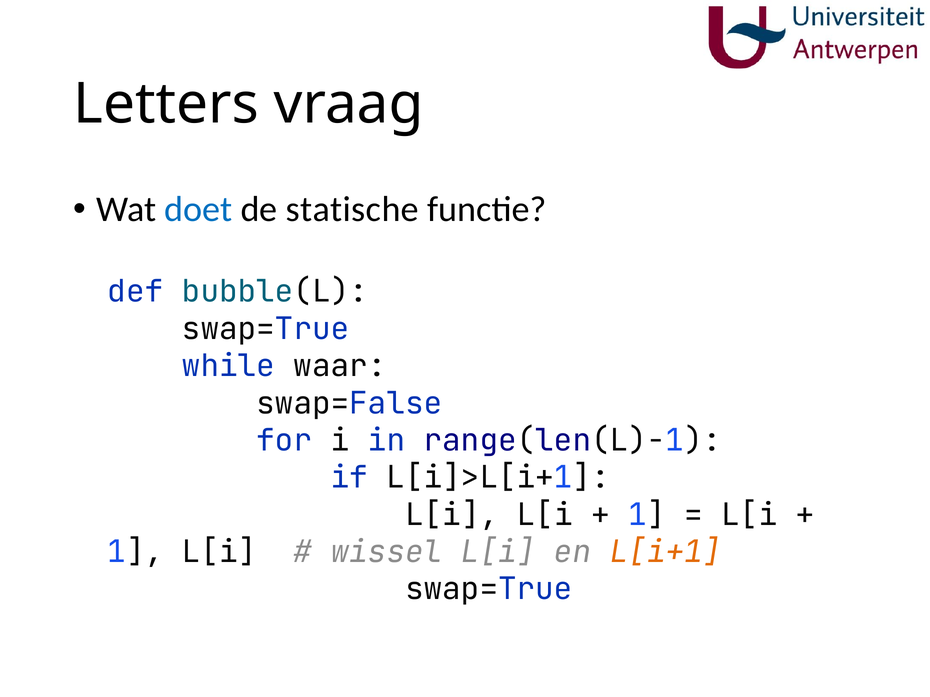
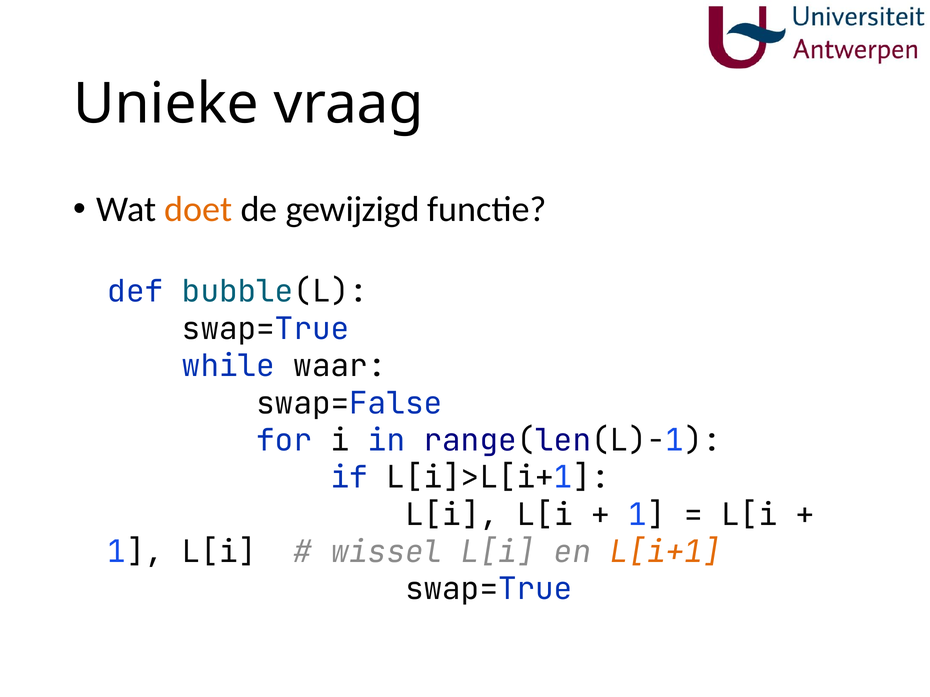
Letters: Letters -> Unieke
doet colour: blue -> orange
statische: statische -> gewijzigd
